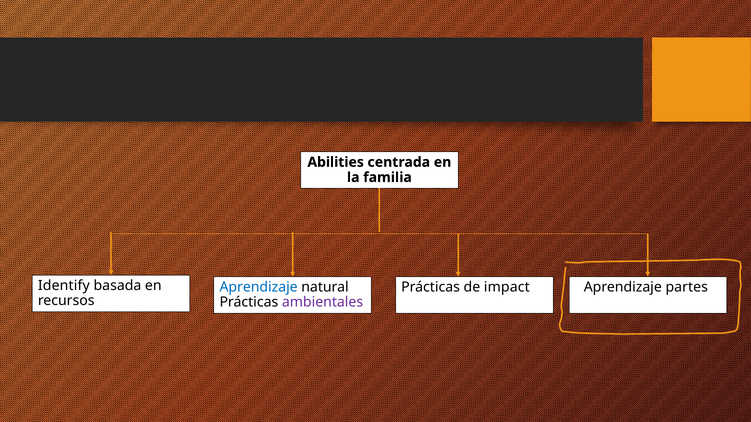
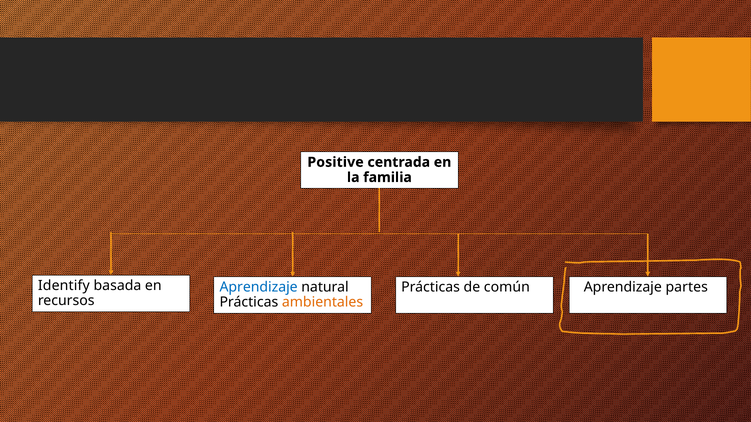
Abilities: Abilities -> Positive
impact: impact -> común
ambientales colour: purple -> orange
